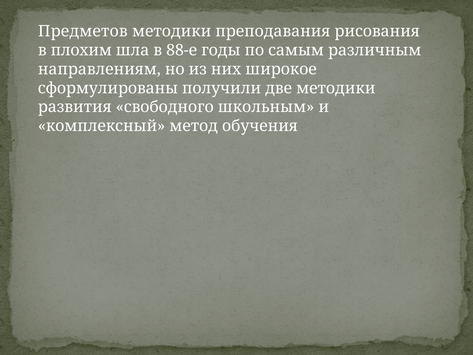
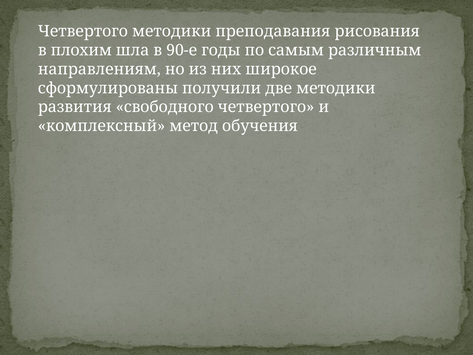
Предметов at (83, 31): Предметов -> Четвертого
88-е: 88-е -> 90-е
свободного школьным: школьным -> четвертого
